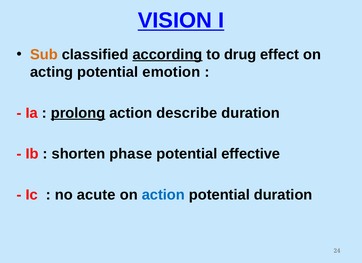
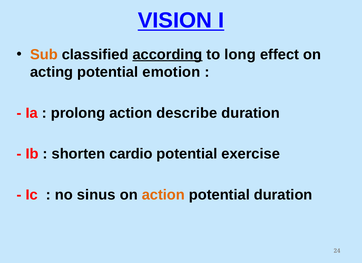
drug: drug -> long
prolong underline: present -> none
phase: phase -> cardio
effective: effective -> exercise
acute: acute -> sinus
action at (163, 195) colour: blue -> orange
